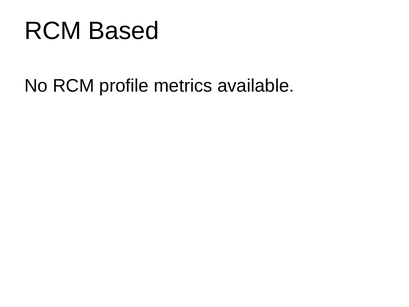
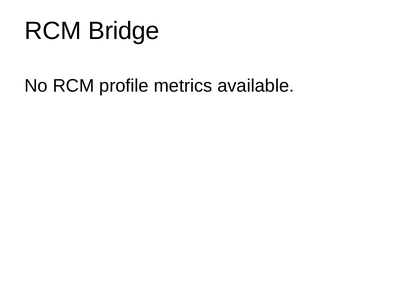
Based: Based -> Bridge
